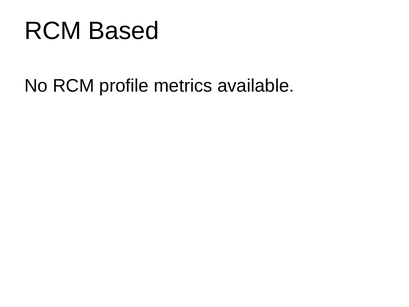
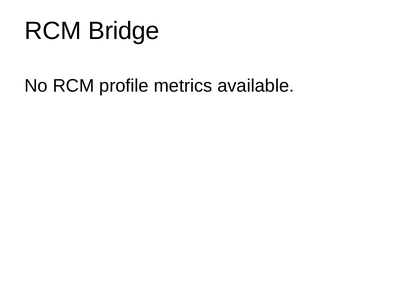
Based: Based -> Bridge
